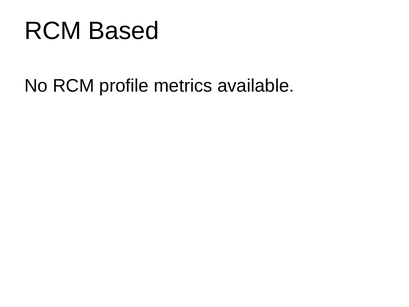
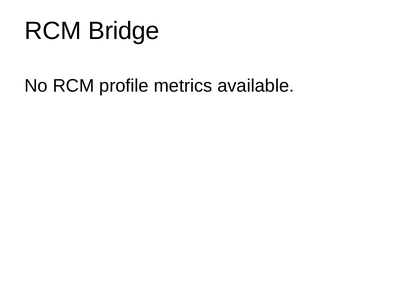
Based: Based -> Bridge
